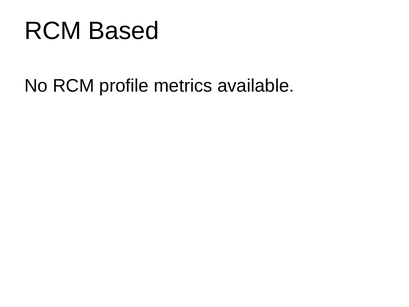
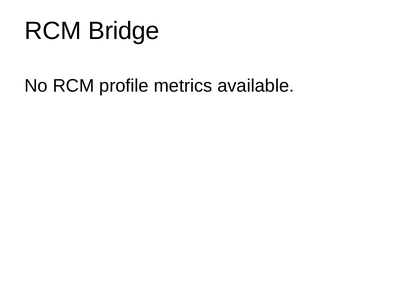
Based: Based -> Bridge
